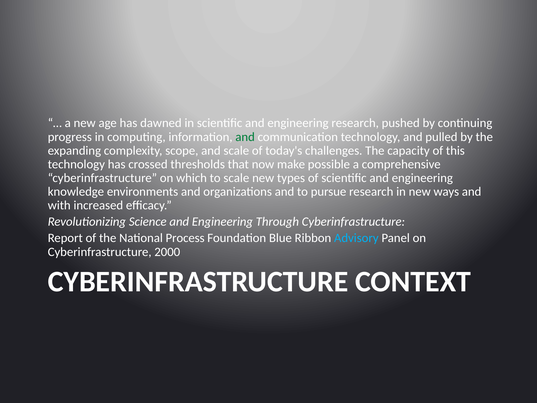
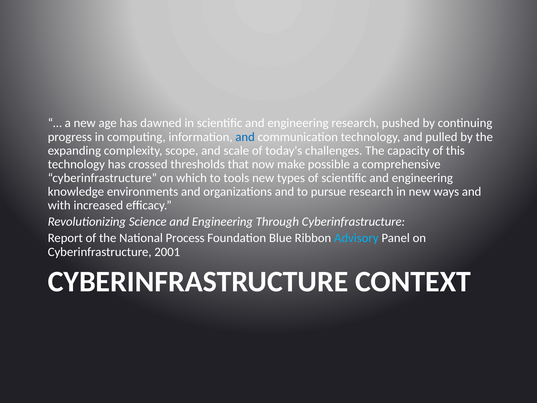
and at (245, 137) colour: green -> blue
to scale: scale -> tools
2000: 2000 -> 2001
